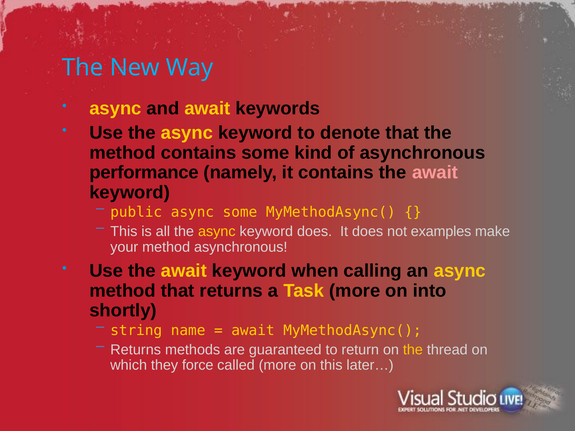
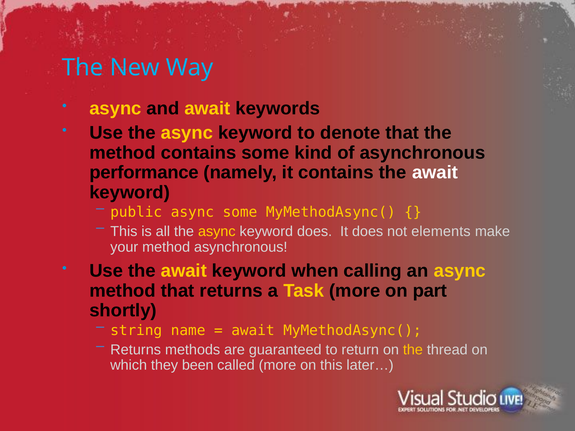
await at (435, 173) colour: pink -> white
examples: examples -> elements
into: into -> part
force: force -> been
